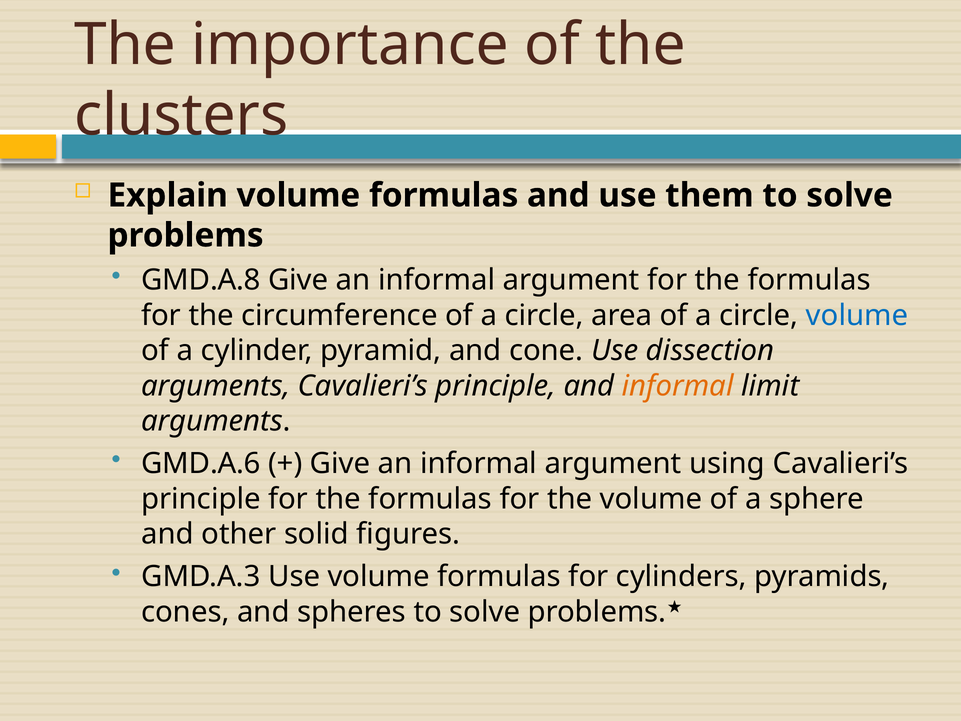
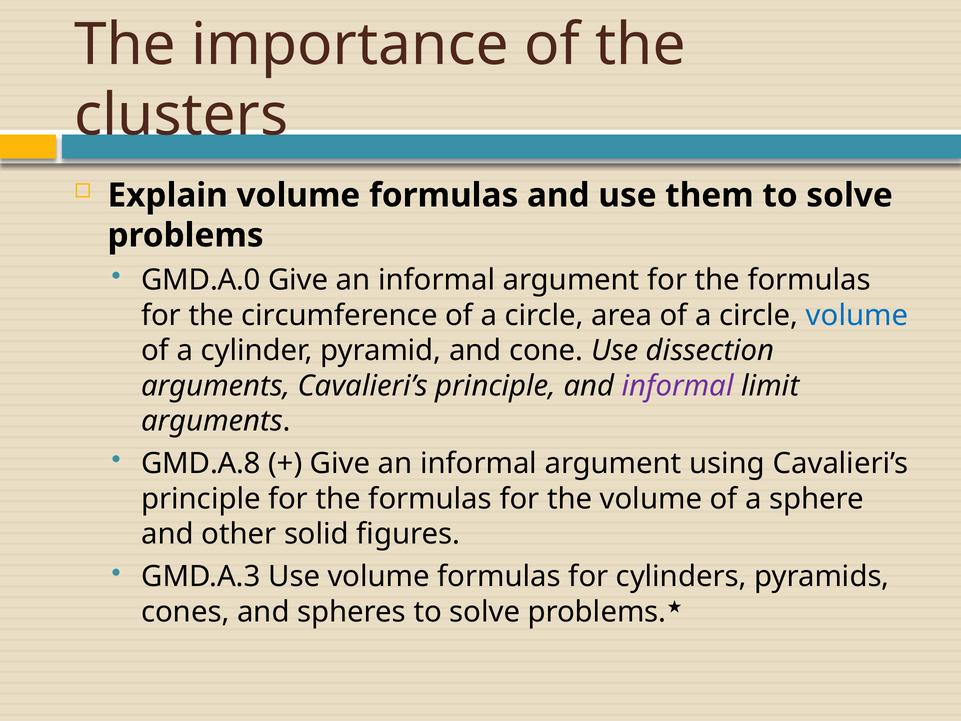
GMD.A.8: GMD.A.8 -> GMD.A.0
informal at (678, 386) colour: orange -> purple
GMD.A.6: GMD.A.6 -> GMD.A.8
